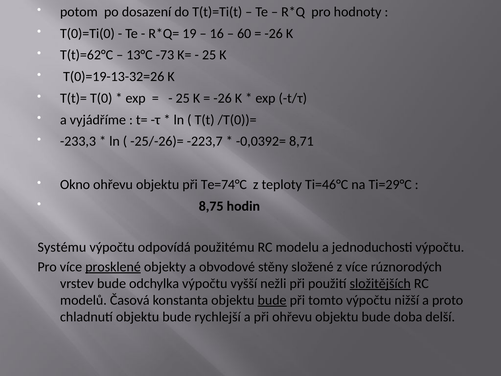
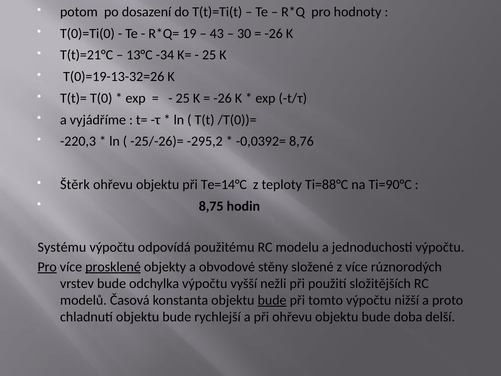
16: 16 -> 43
60: 60 -> 30
T(t)=62°C: T(t)=62°C -> T(t)=21°C
-73: -73 -> -34
-233,3: -233,3 -> -220,3
-223,7: -223,7 -> -295,2
8,71: 8,71 -> 8,76
Okno: Okno -> Štěrk
Te=74°C: Te=74°C -> Te=14°C
Ti=46°C: Ti=46°C -> Ti=88°C
Ti=29°C: Ti=29°C -> Ti=90°C
Pro at (47, 267) underline: none -> present
složitějších underline: present -> none
